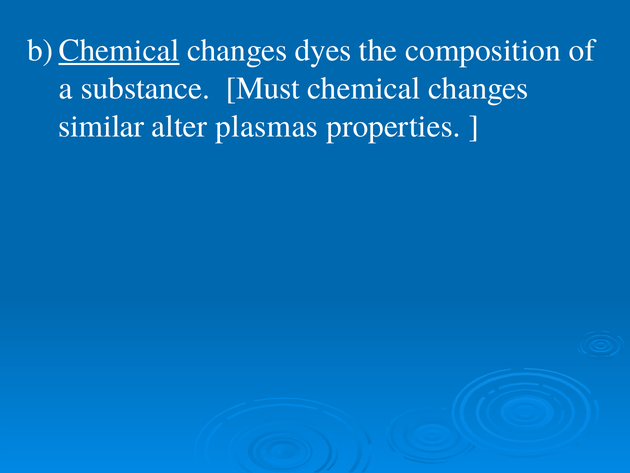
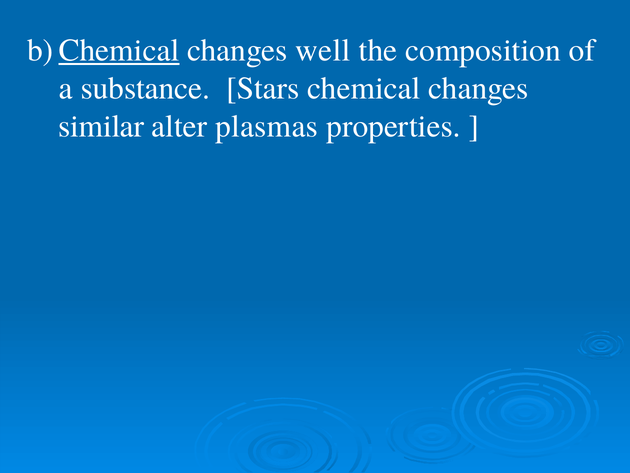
dyes: dyes -> well
Must: Must -> Stars
